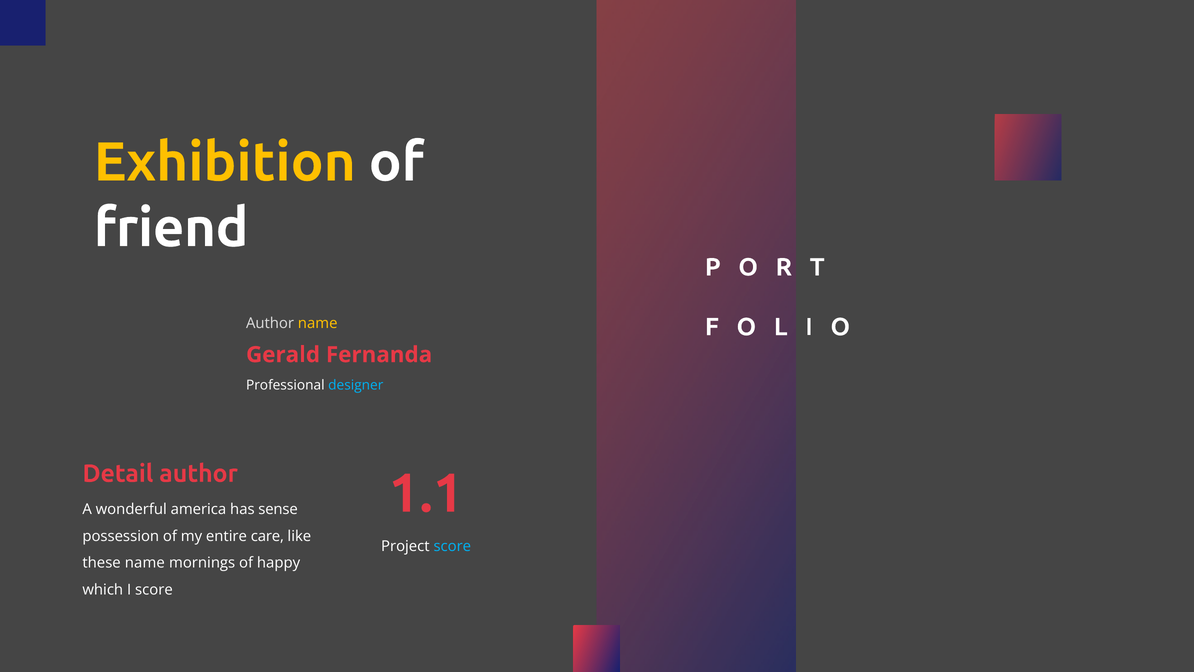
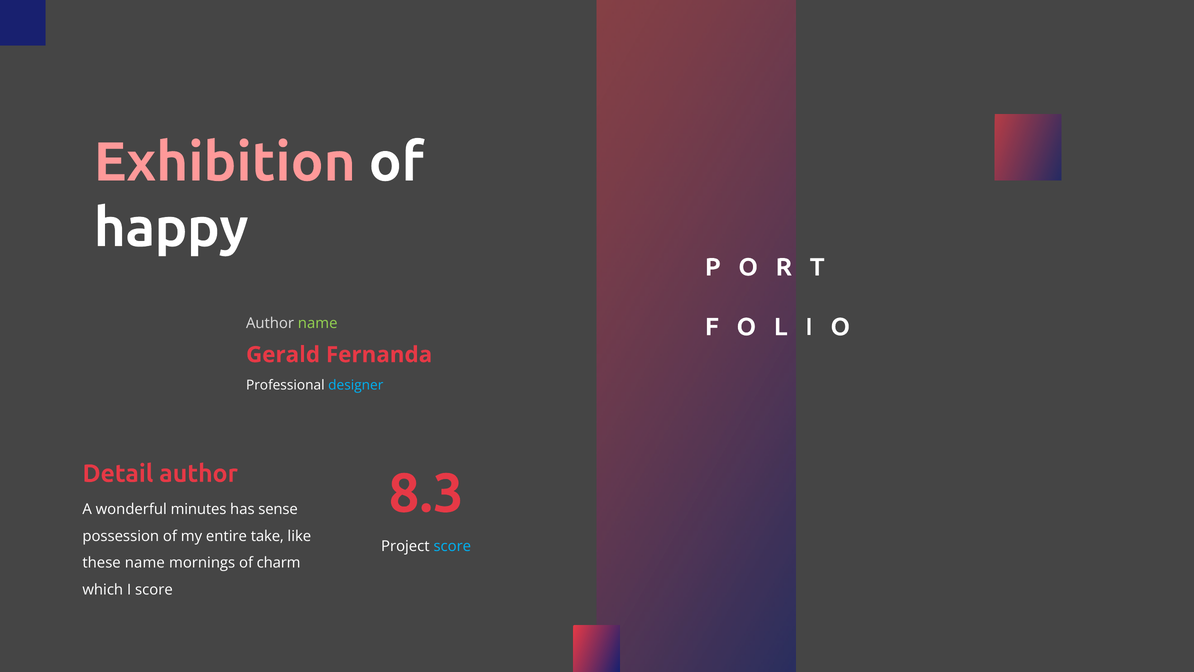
Exhibition colour: yellow -> pink
friend: friend -> happy
name at (318, 323) colour: yellow -> light green
1.1: 1.1 -> 8.3
america: america -> minutes
care: care -> take
happy: happy -> charm
